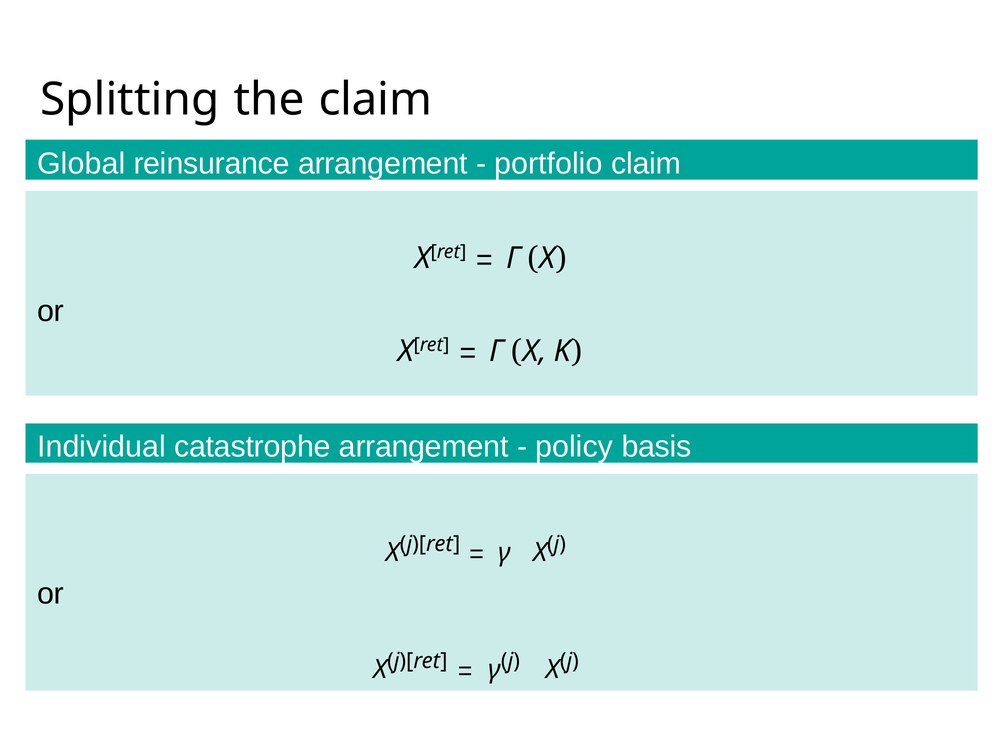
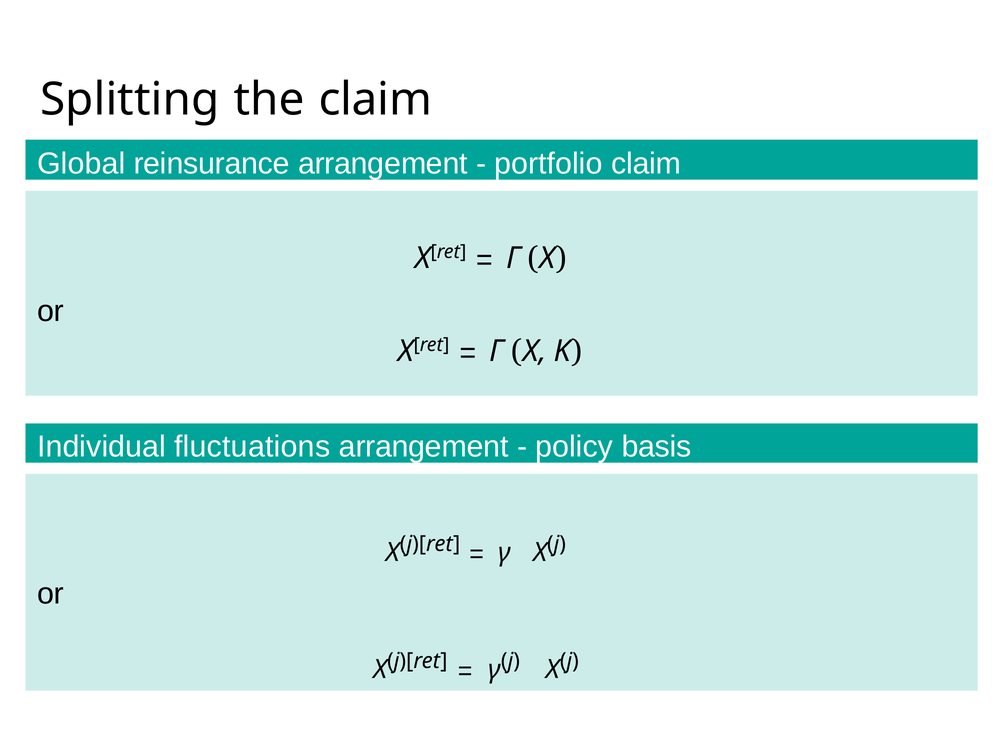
catastrophe: catastrophe -> fluctuations
